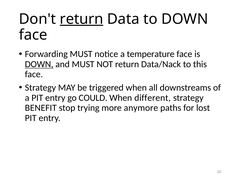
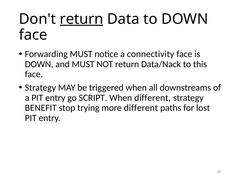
temperature: temperature -> connectivity
DOWN at (39, 64) underline: present -> none
COULD: COULD -> SCRIPT
more anymore: anymore -> different
